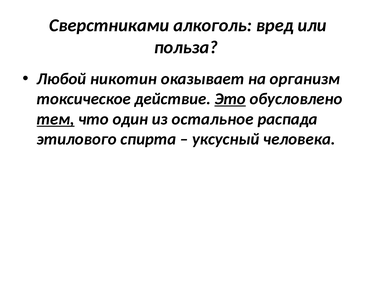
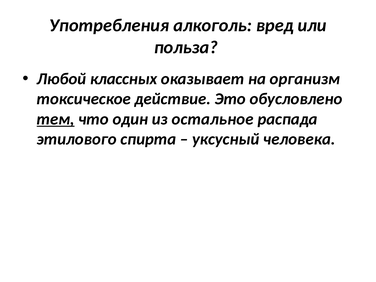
Сверстниками: Сверстниками -> Употребления
никотин: никотин -> классных
Это underline: present -> none
